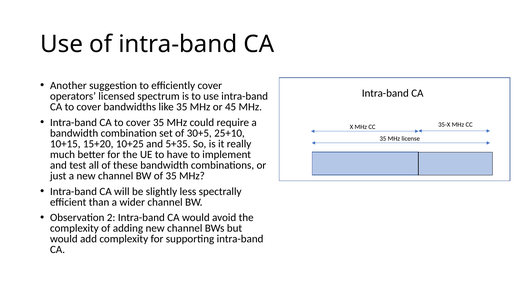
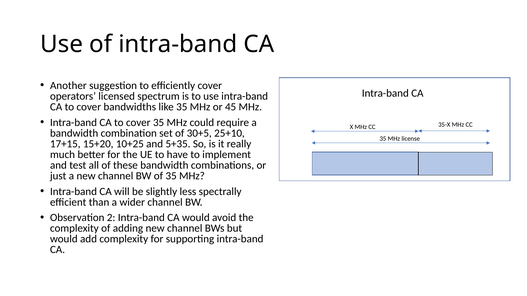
10+15: 10+15 -> 17+15
